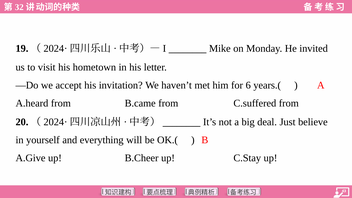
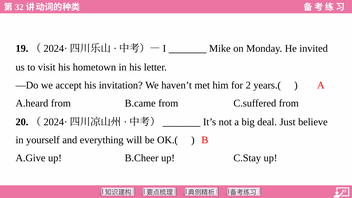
6: 6 -> 2
